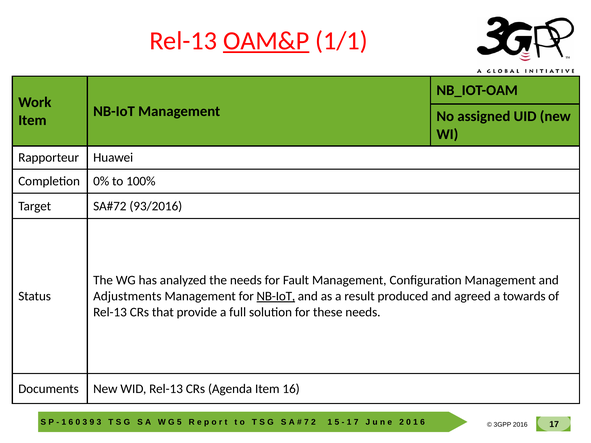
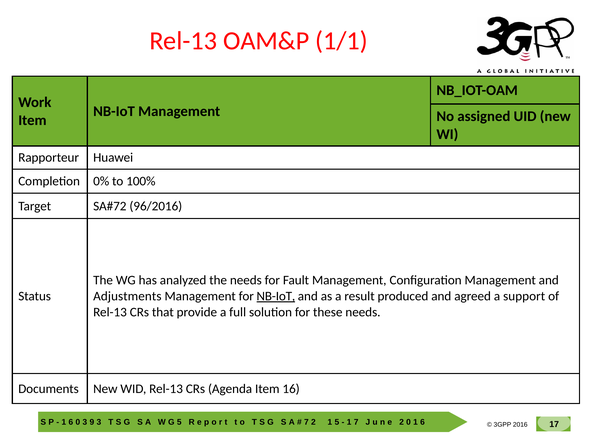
OAM&P underline: present -> none
93/2016: 93/2016 -> 96/2016
towards: towards -> support
